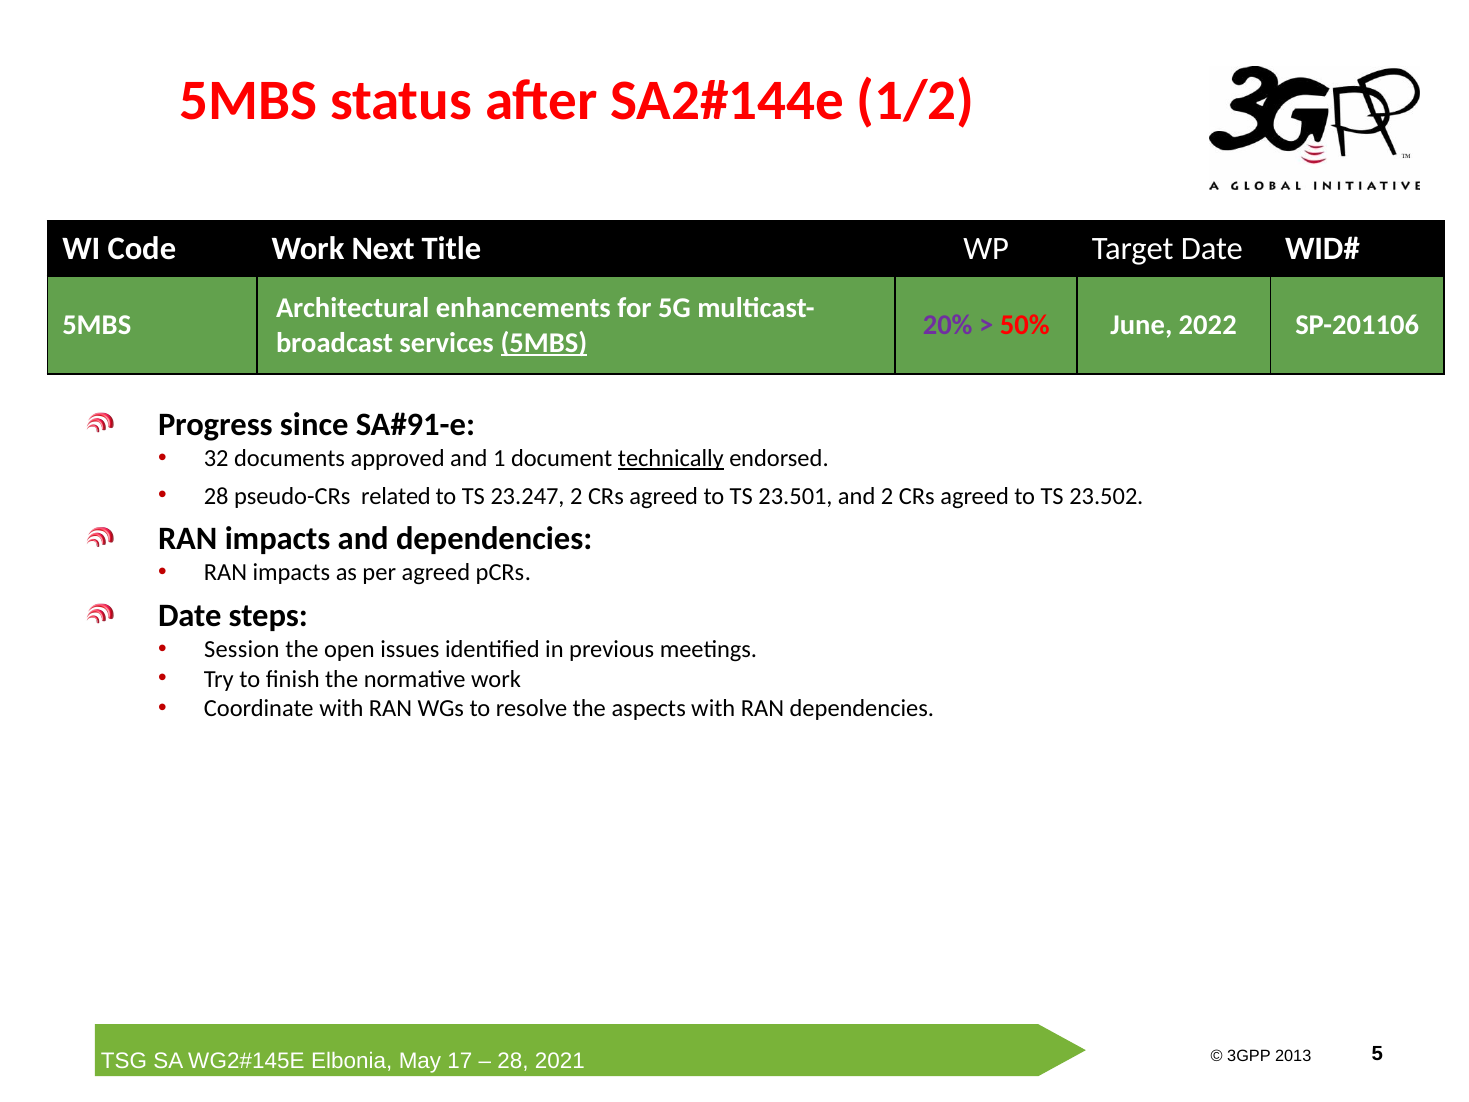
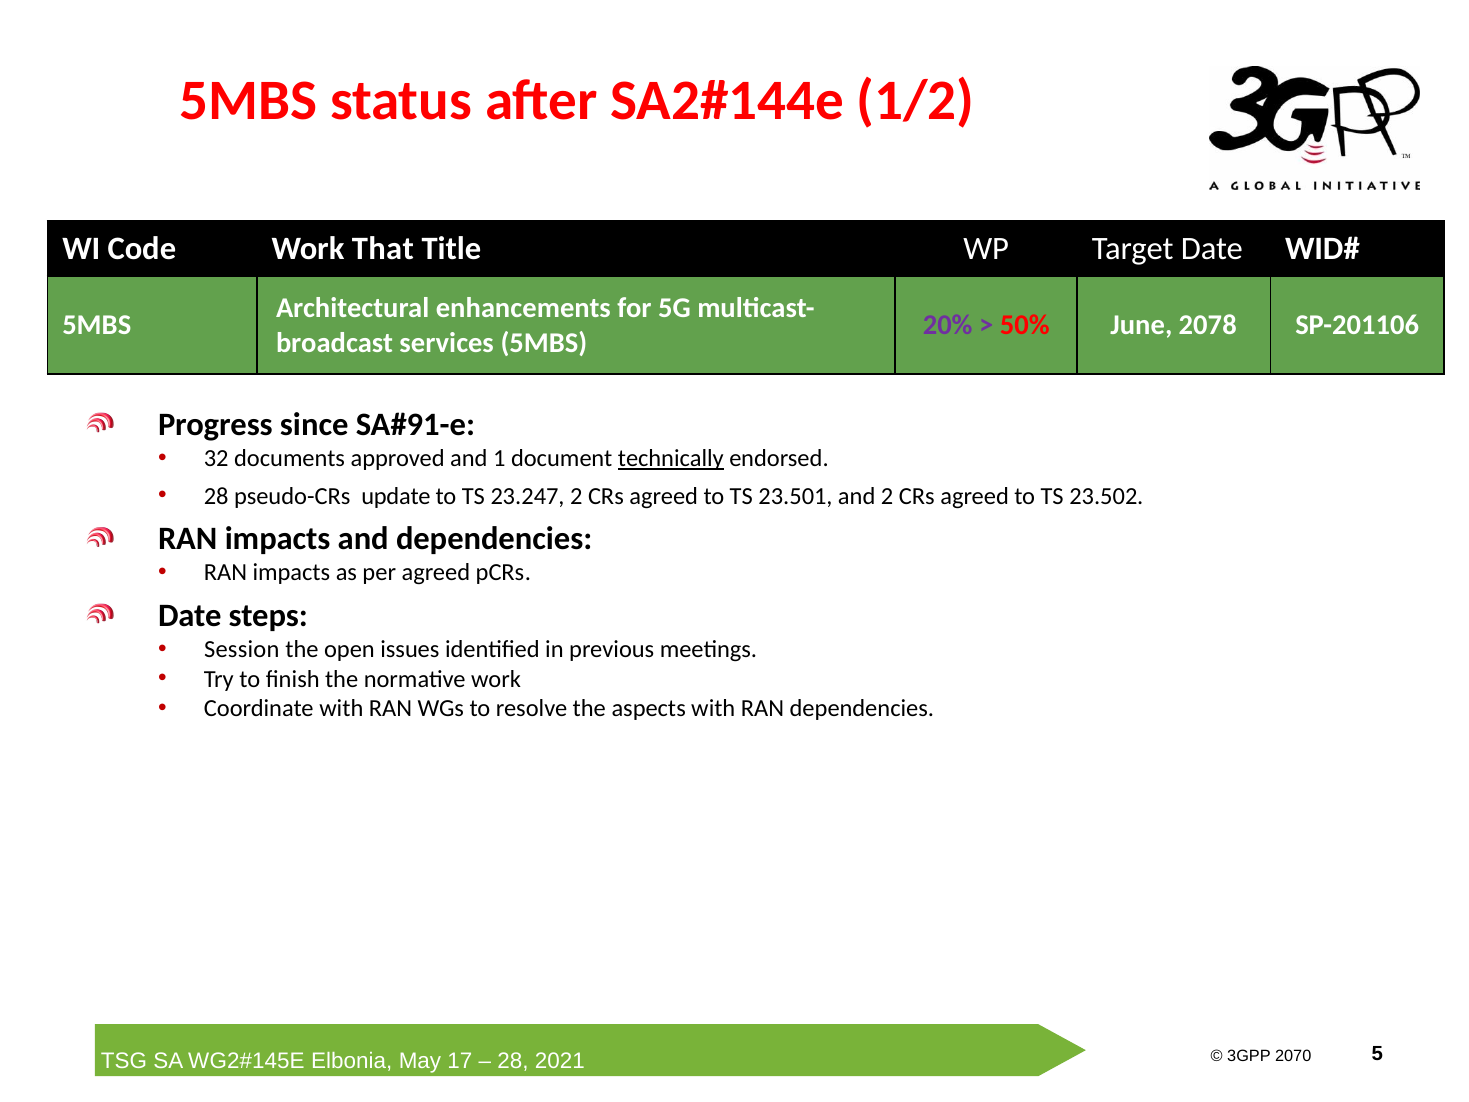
Next: Next -> That
2022: 2022 -> 2078
5MBS at (544, 343) underline: present -> none
related: related -> update
2013: 2013 -> 2070
